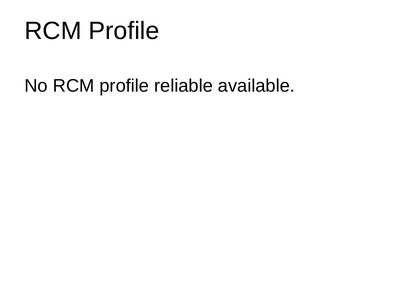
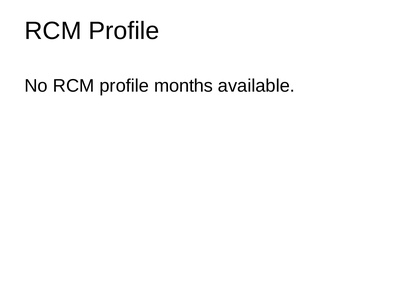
reliable: reliable -> months
